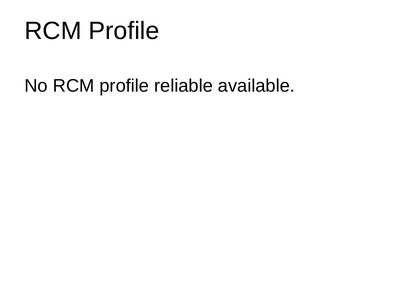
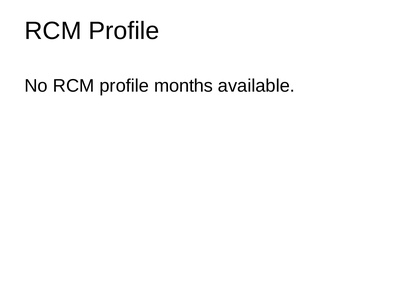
reliable: reliable -> months
